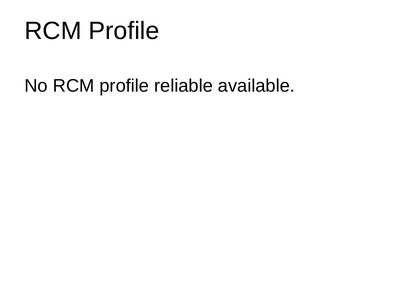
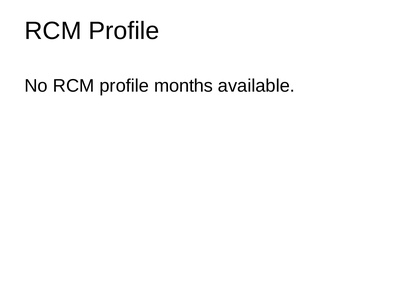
reliable: reliable -> months
